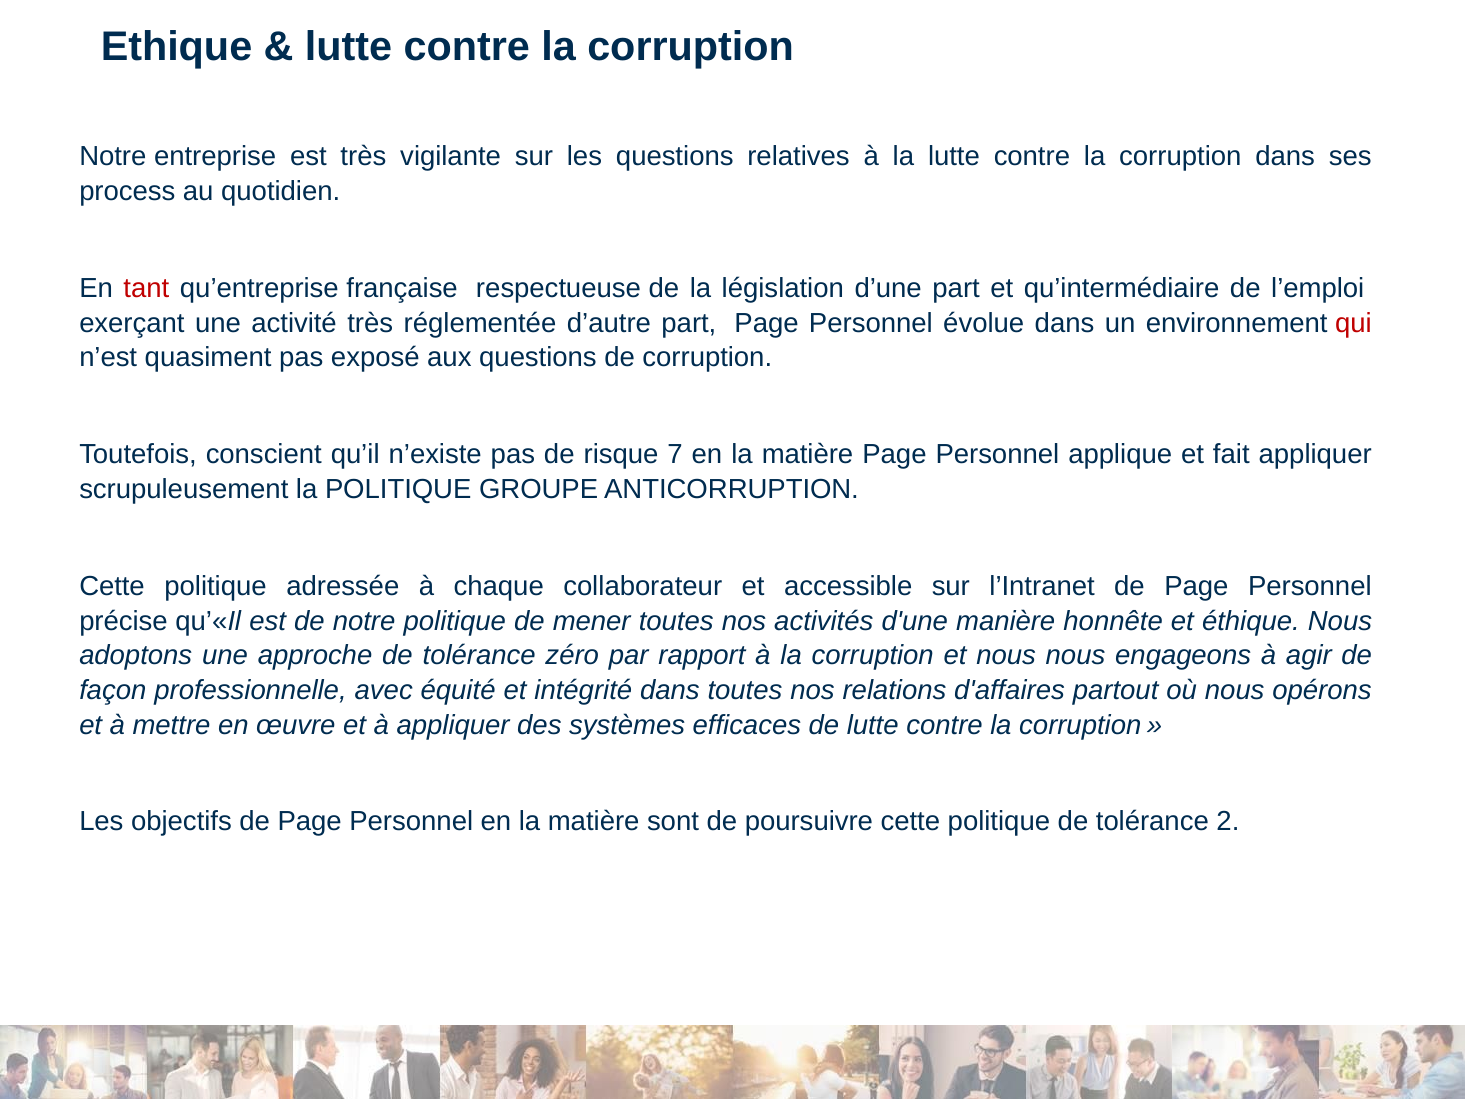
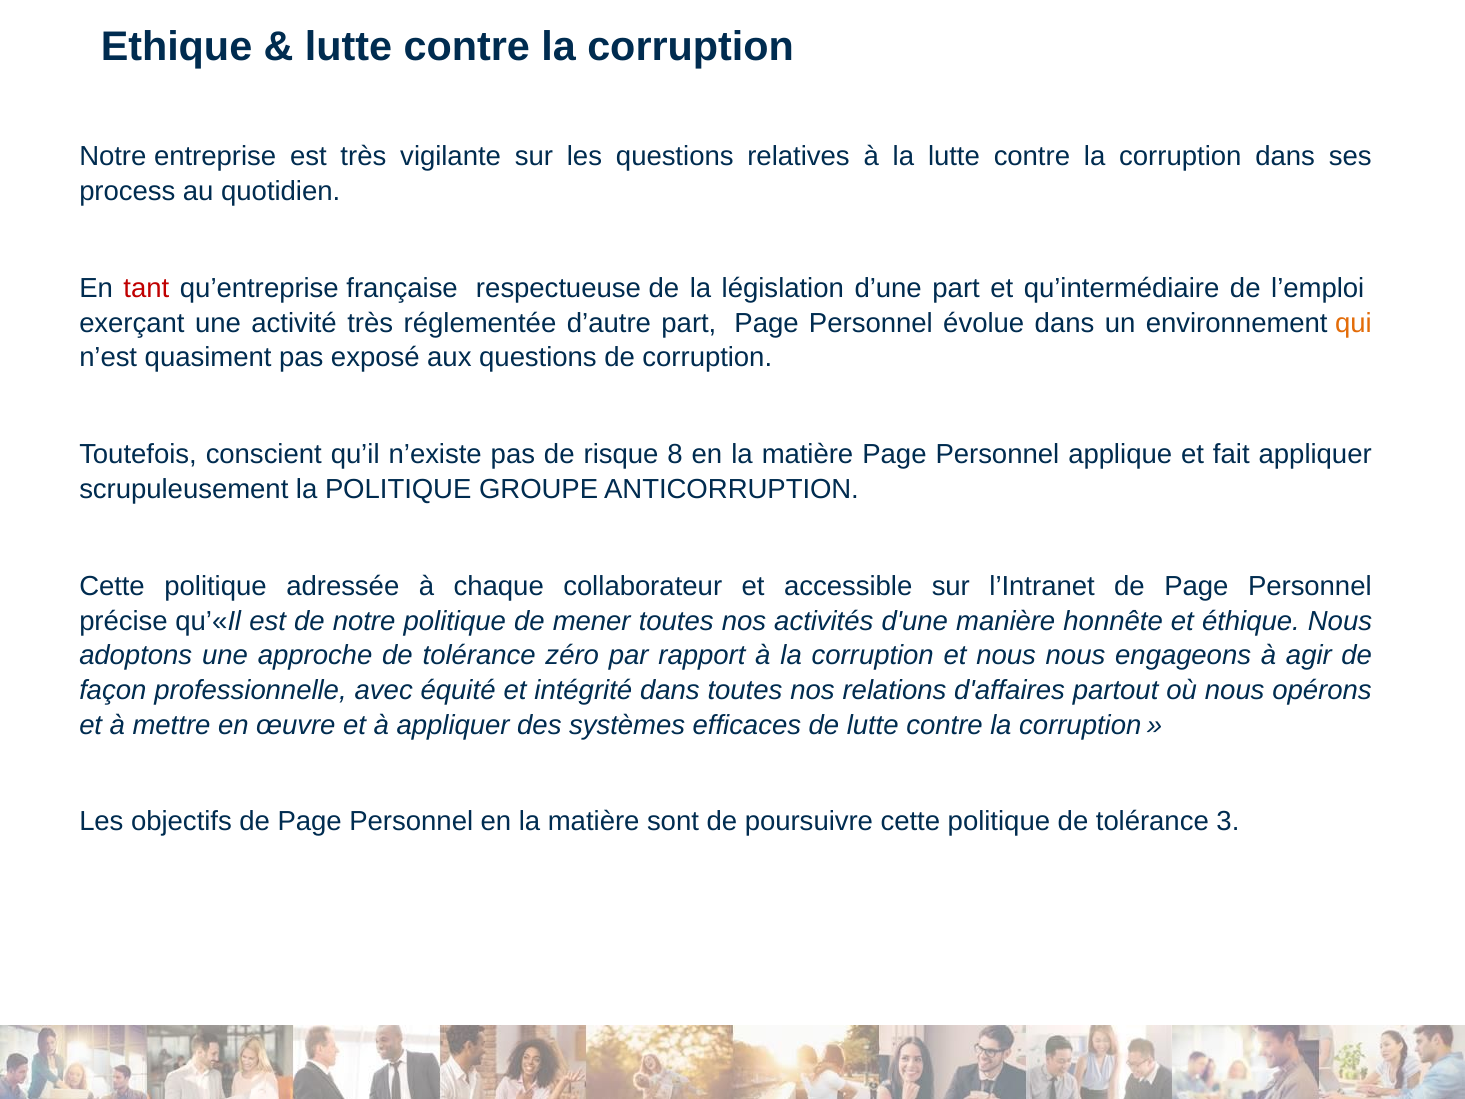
qui colour: red -> orange
7: 7 -> 8
2: 2 -> 3
